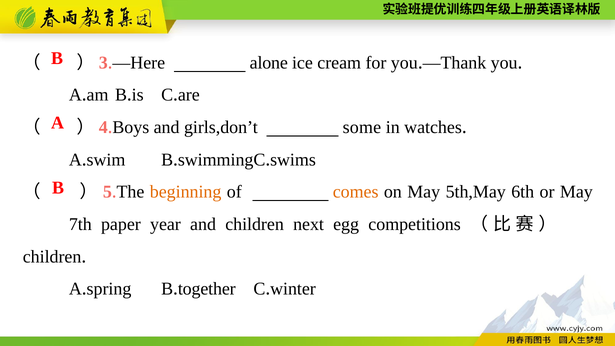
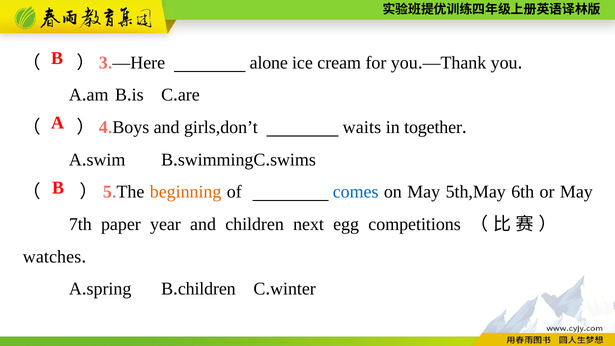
some: some -> waits
watches: watches -> together
comes colour: orange -> blue
children at (52, 257): children -> watches
together at (207, 289): together -> children
